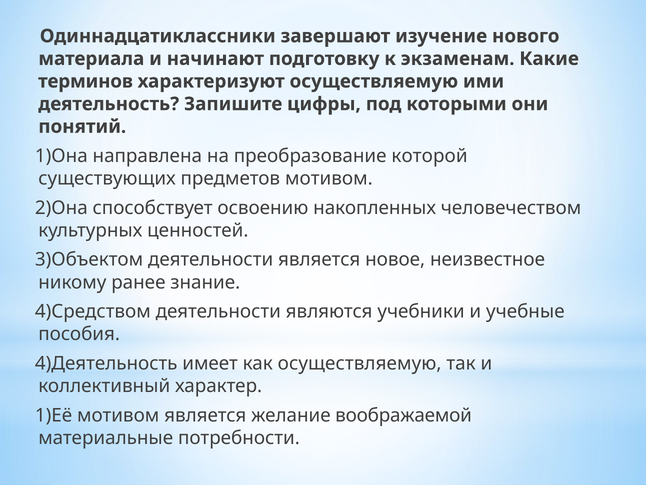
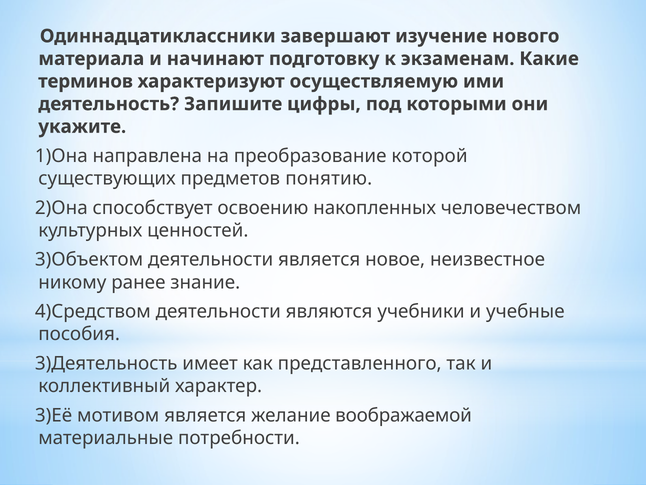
понятий: понятий -> укажите
предметов мотивом: мотивом -> понятию
4)Деятельность: 4)Деятельность -> 3)Деятельность
как осуществляемую: осуществляемую -> представленного
1)Её: 1)Её -> 3)Её
